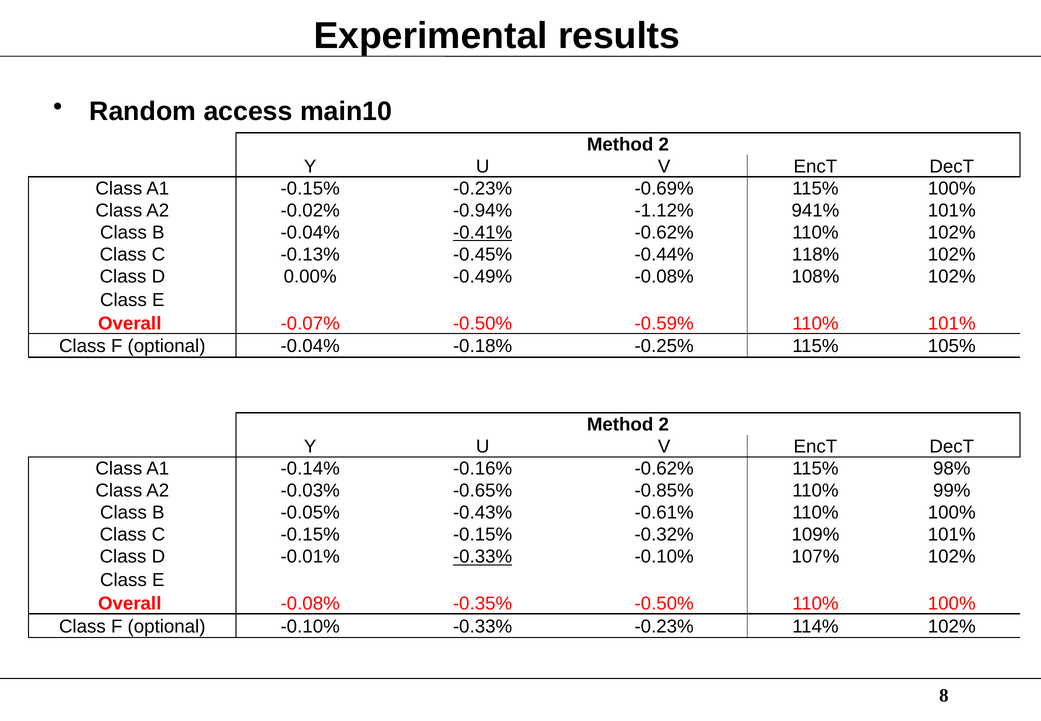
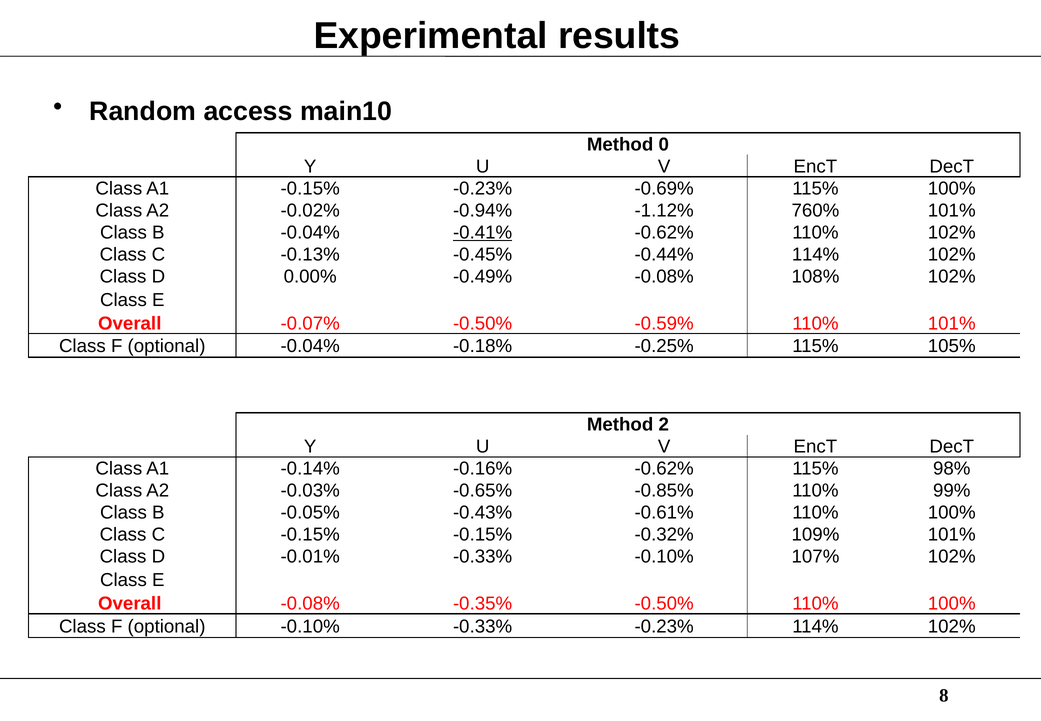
2 at (664, 144): 2 -> 0
941%: 941% -> 760%
-0.44% 118%: 118% -> 114%
-0.33% at (483, 557) underline: present -> none
